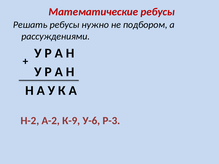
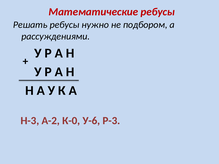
Н-2: Н-2 -> Н-3
К-9: К-9 -> К-0
